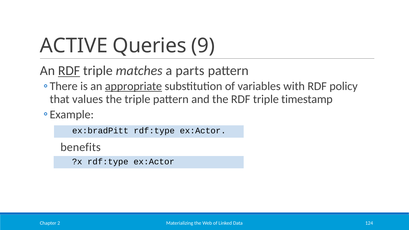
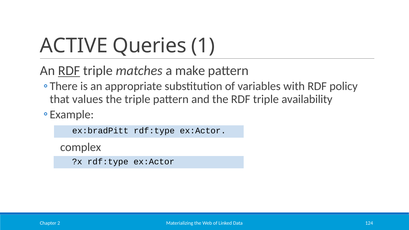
9: 9 -> 1
parts: parts -> make
appropriate underline: present -> none
timestamp: timestamp -> availability
benefits: benefits -> complex
